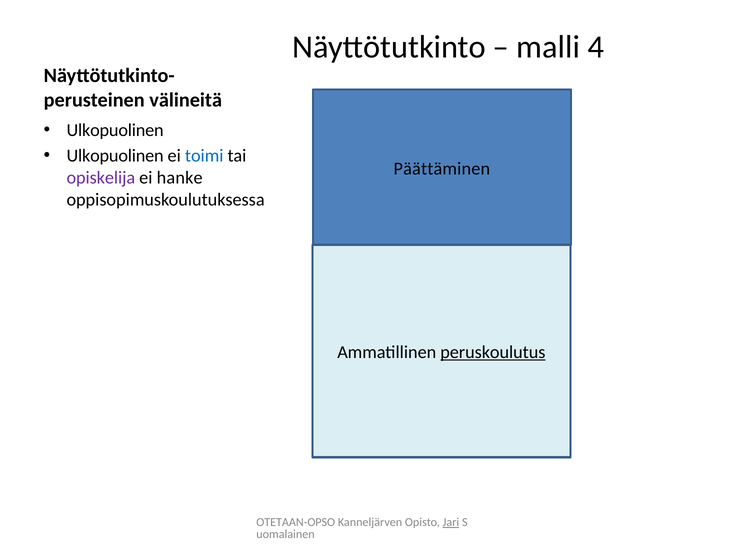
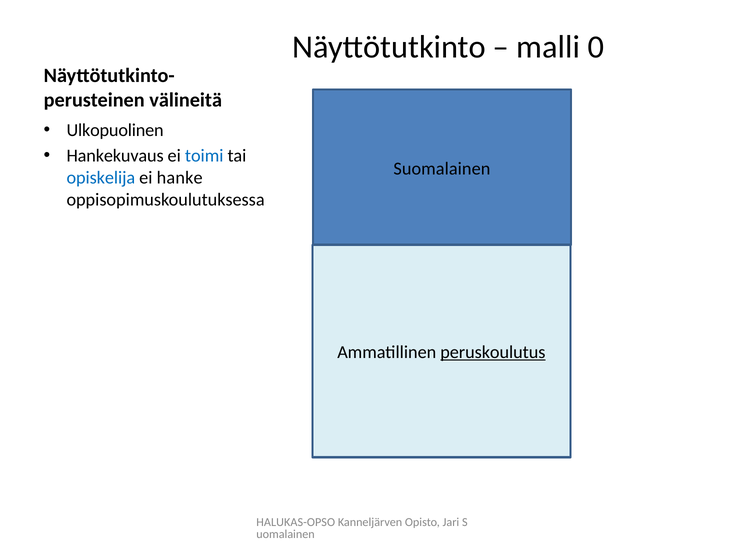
4: 4 -> 0
Ulkopuolinen at (115, 156): Ulkopuolinen -> Hankekuvaus
Päättäminen: Päättäminen -> Suomalainen
opiskelija colour: purple -> blue
OTETAAN-OPSO: OTETAAN-OPSO -> HALUKAS-OPSO
Jari underline: present -> none
